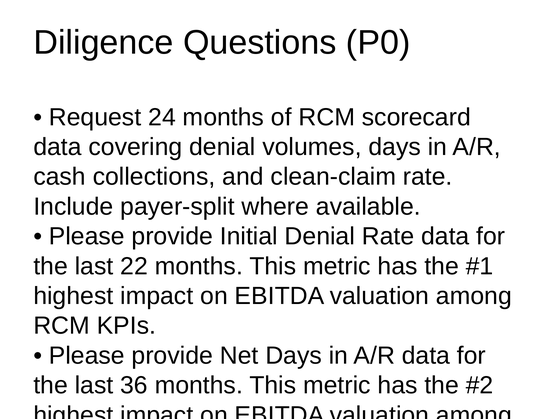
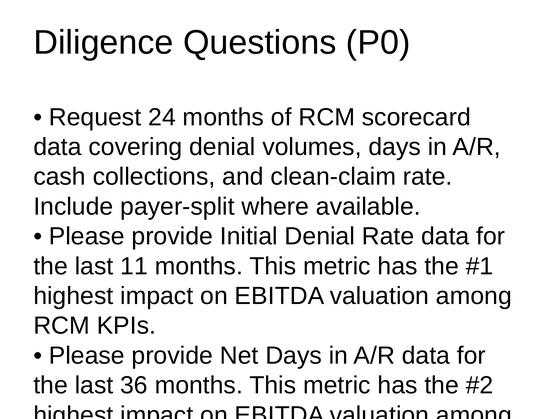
22: 22 -> 11
